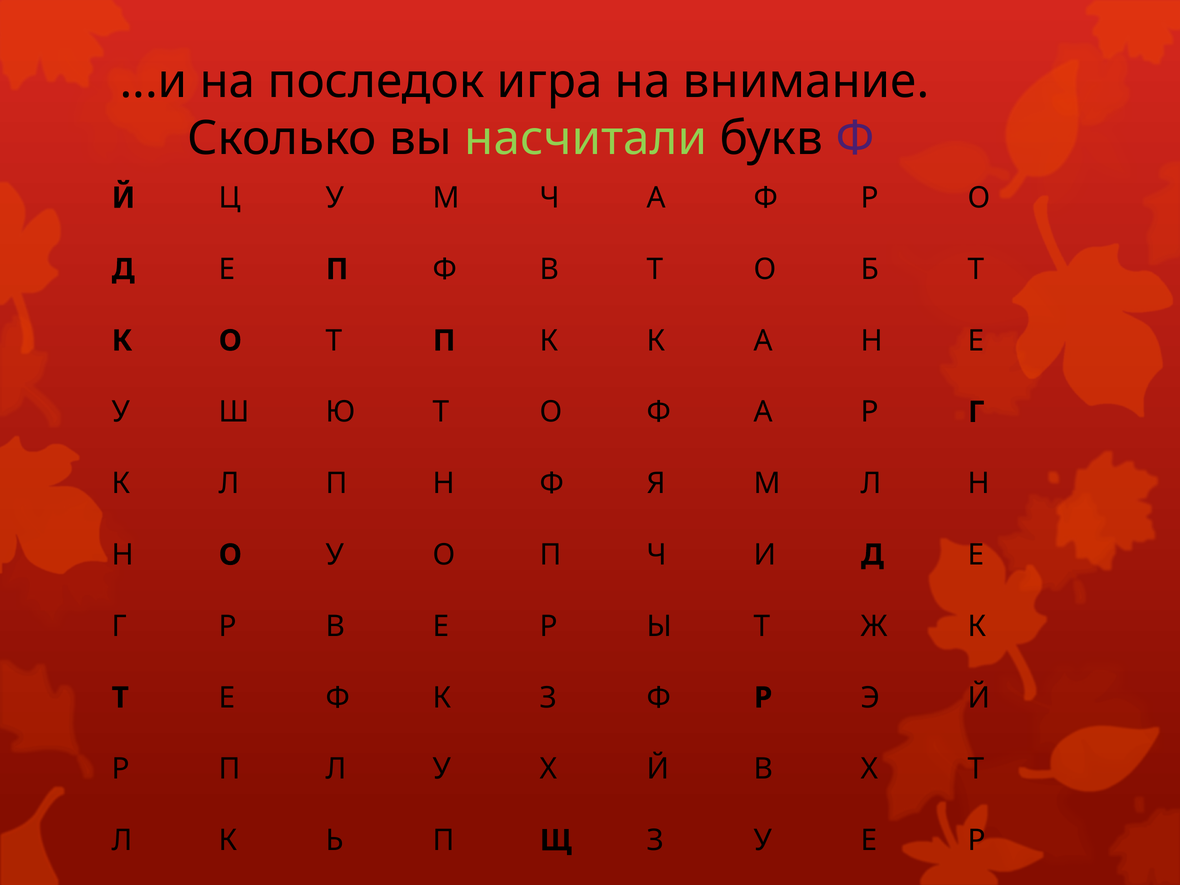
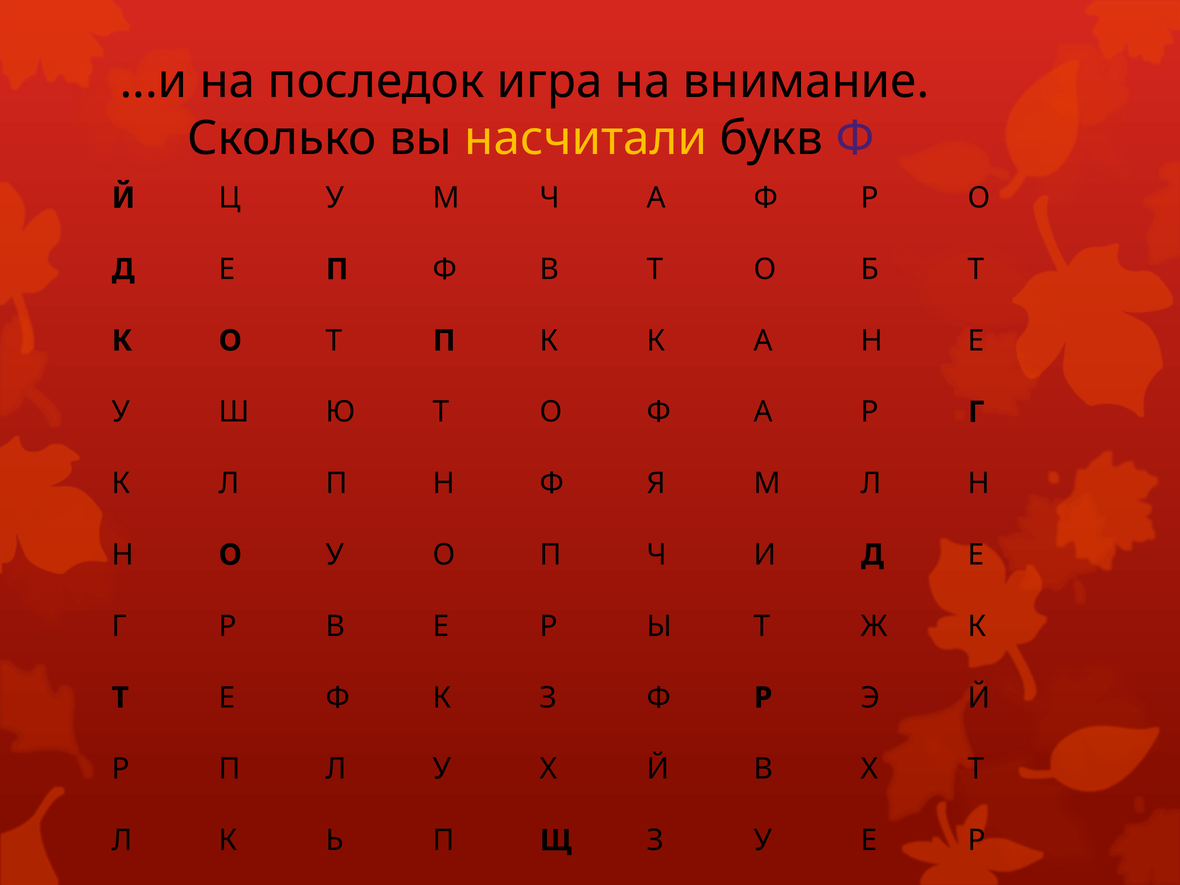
насчитали colour: light green -> yellow
